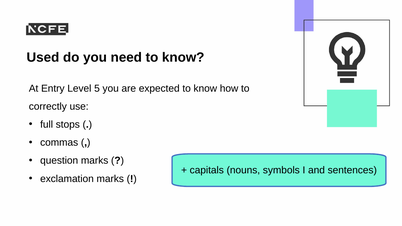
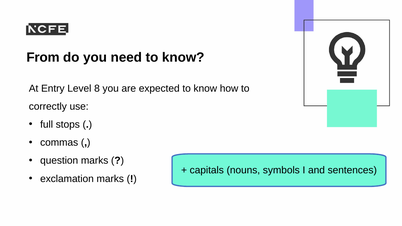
Used: Used -> From
5: 5 -> 8
